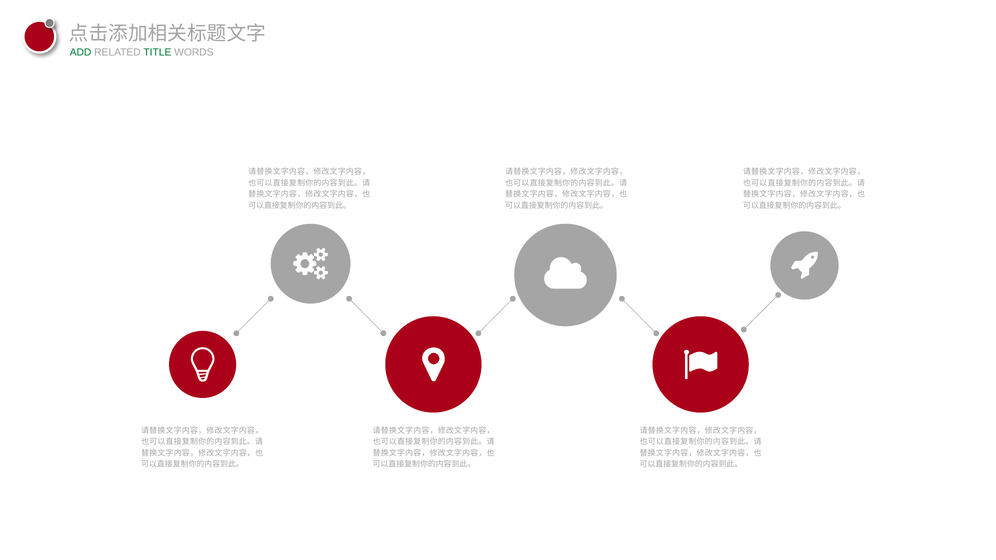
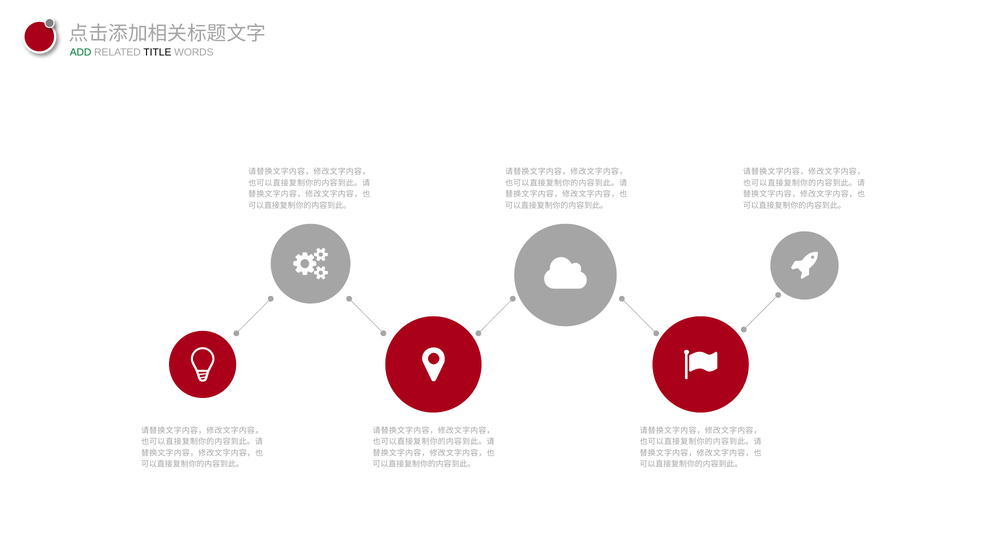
TITLE colour: green -> black
